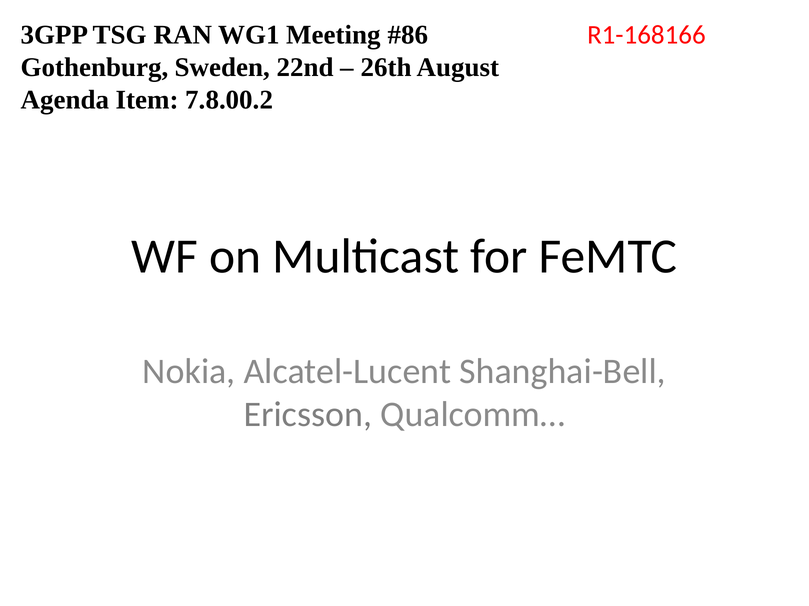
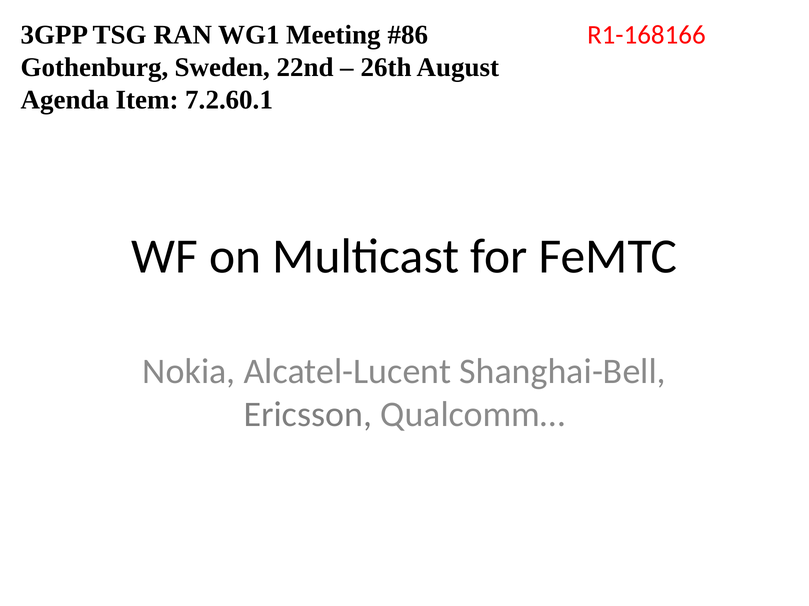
7.8.00.2: 7.8.00.2 -> 7.2.60.1
